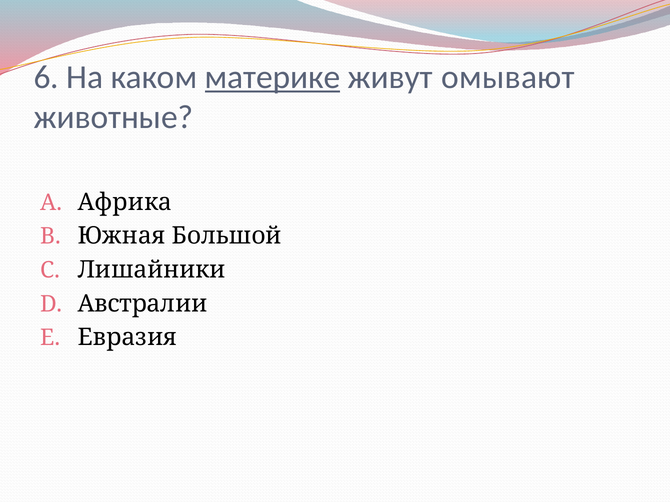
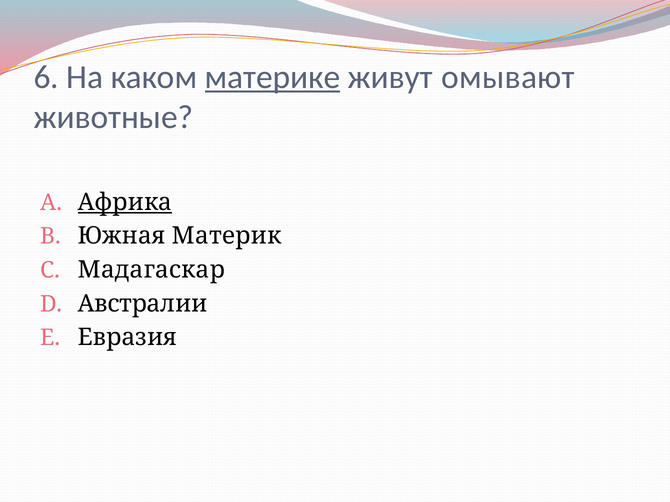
Африка underline: none -> present
Большой: Большой -> Материк
Лишайники: Лишайники -> Мадагаскар
